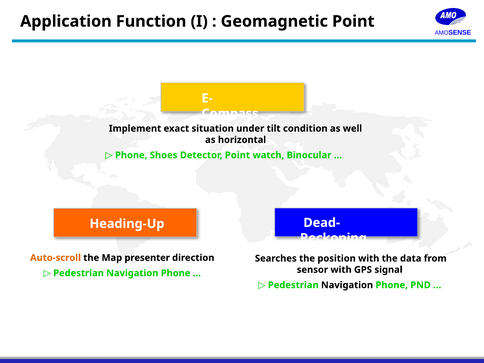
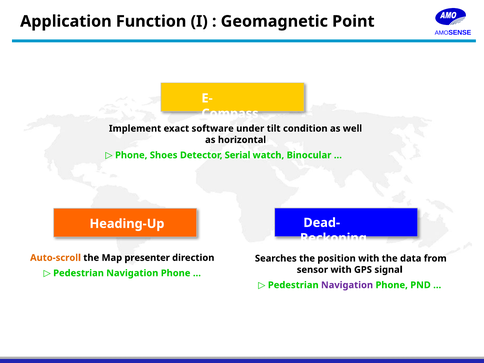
situation: situation -> software
Detector Point: Point -> Serial
Navigation at (347, 285) colour: black -> purple
